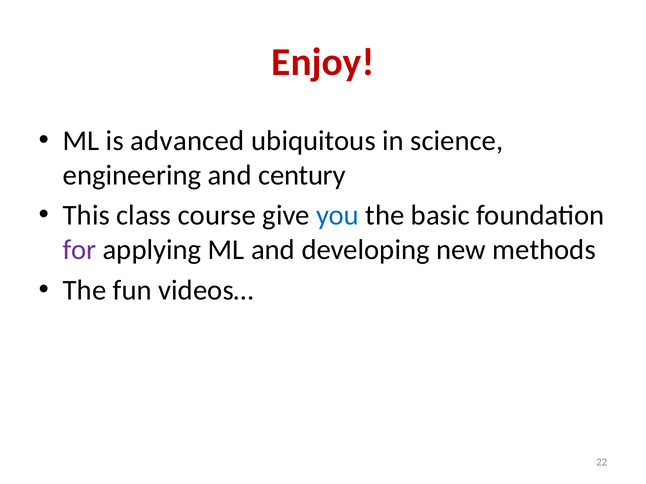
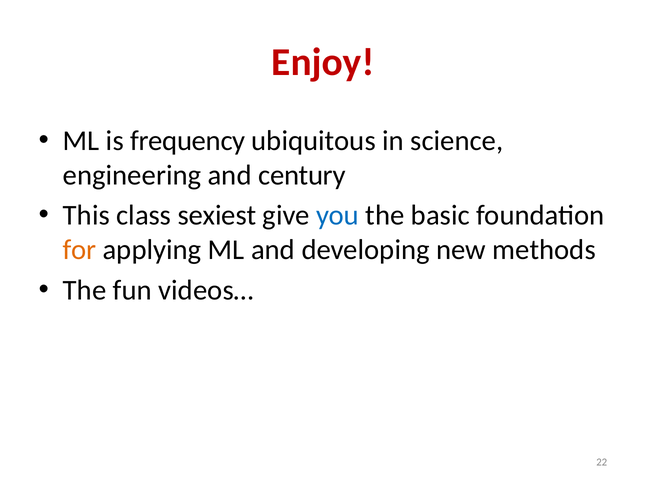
advanced: advanced -> frequency
course: course -> sexiest
for colour: purple -> orange
